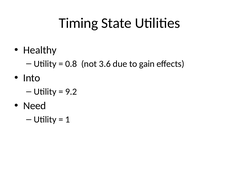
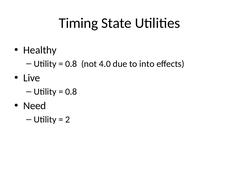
3.6: 3.6 -> 4.0
gain: gain -> into
Into: Into -> Live
9.2 at (71, 92): 9.2 -> 0.8
1: 1 -> 2
